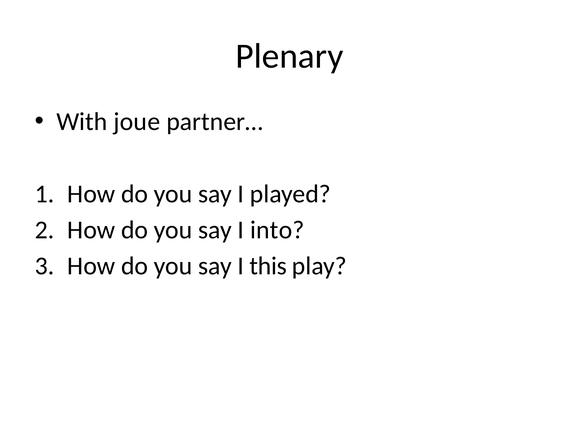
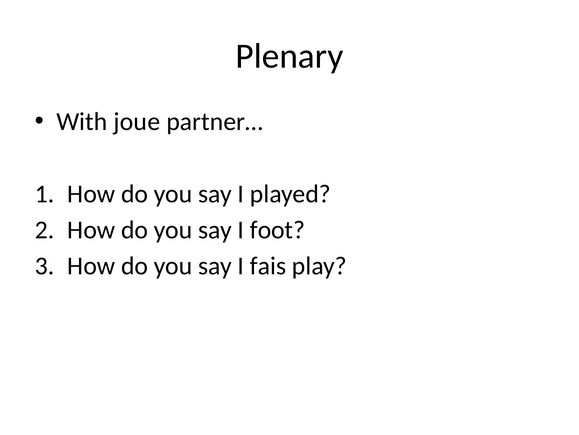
into: into -> foot
this: this -> fais
